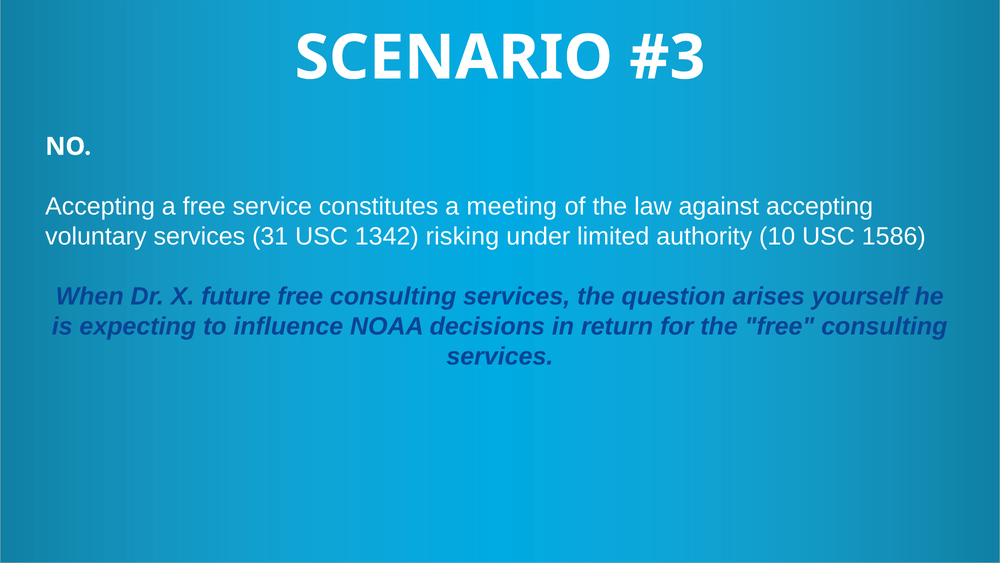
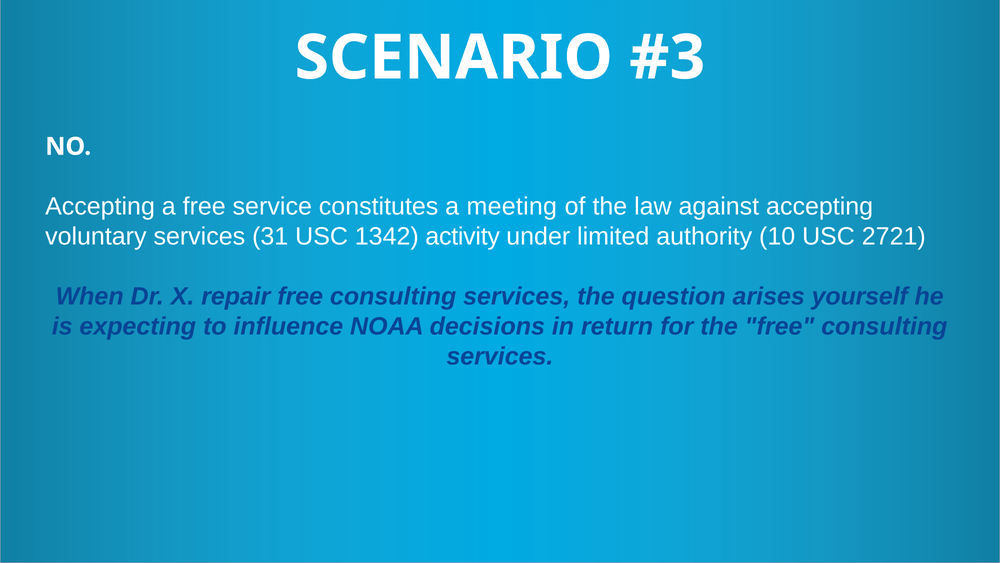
risking: risking -> activity
1586: 1586 -> 2721
future: future -> repair
